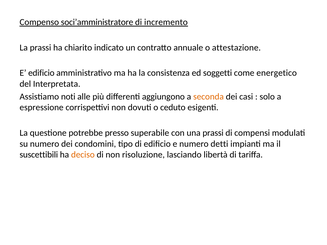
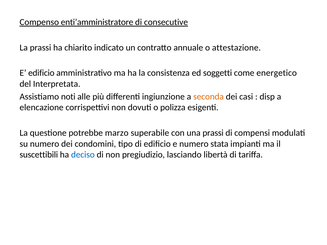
soci’amministratore: soci’amministratore -> enti’amministratore
incremento: incremento -> consecutive
aggiungono: aggiungono -> ingiunzione
solo: solo -> disp
espressione: espressione -> elencazione
ceduto: ceduto -> polizza
presso: presso -> marzo
detti: detti -> stata
deciso colour: orange -> blue
risoluzione: risoluzione -> pregiudizio
